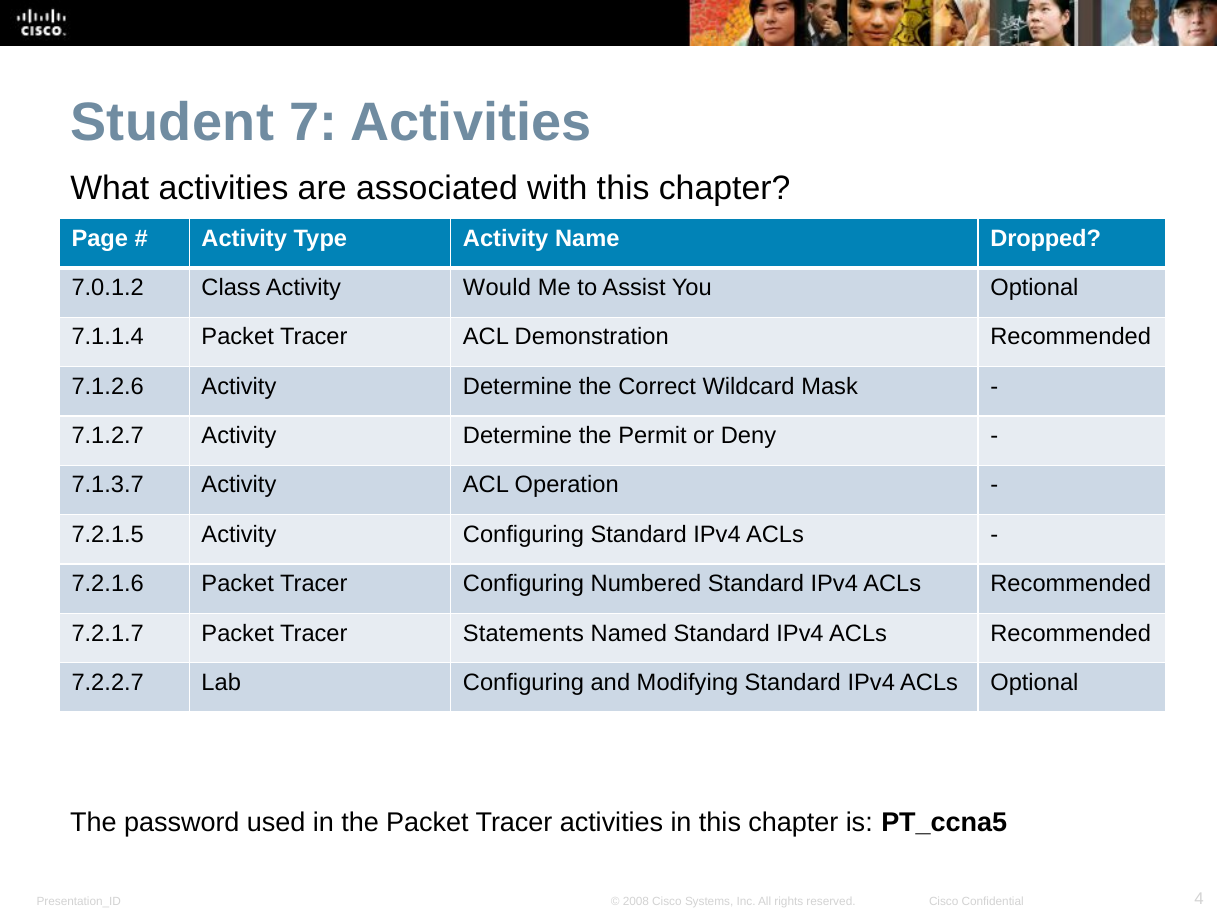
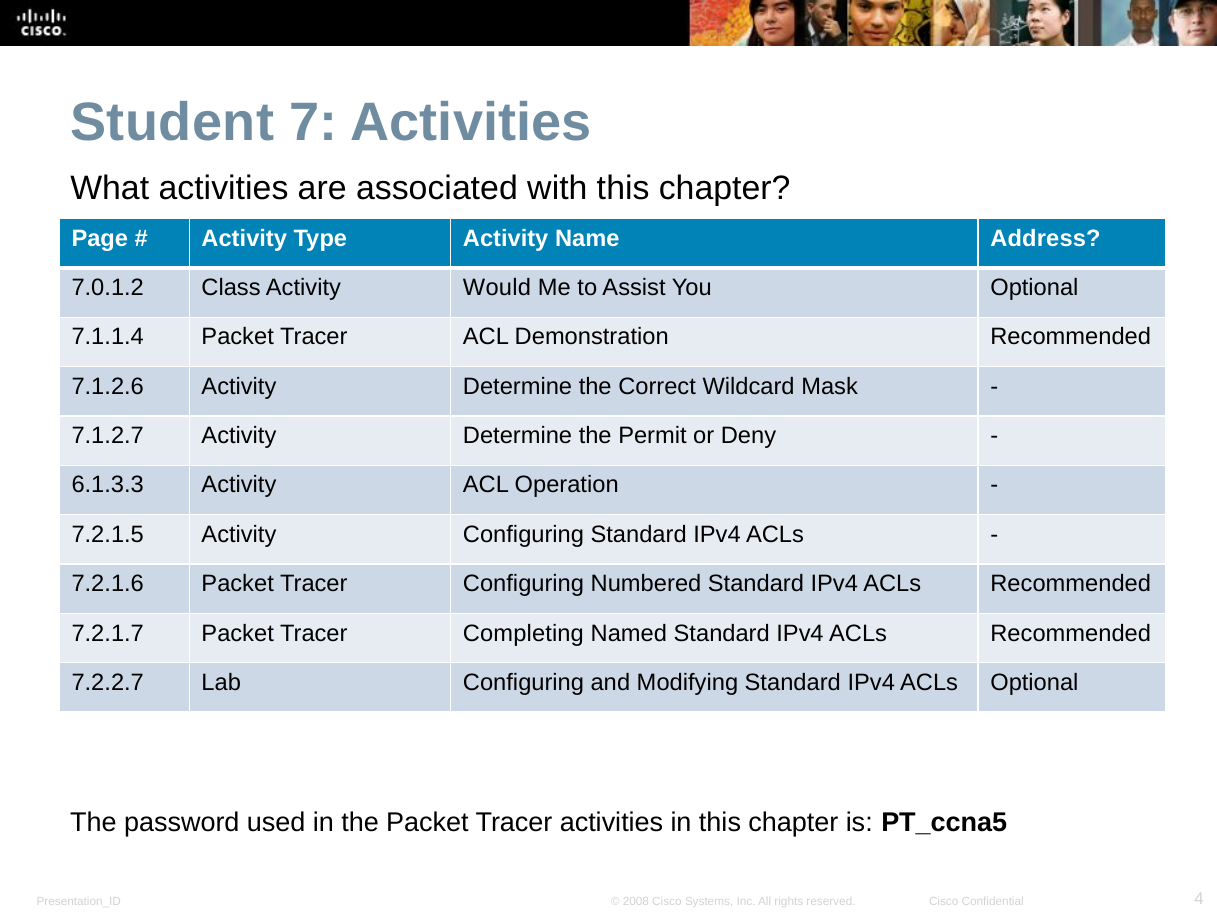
Dropped: Dropped -> Address
7.1.3.7: 7.1.3.7 -> 6.1.3.3
Statements: Statements -> Completing
